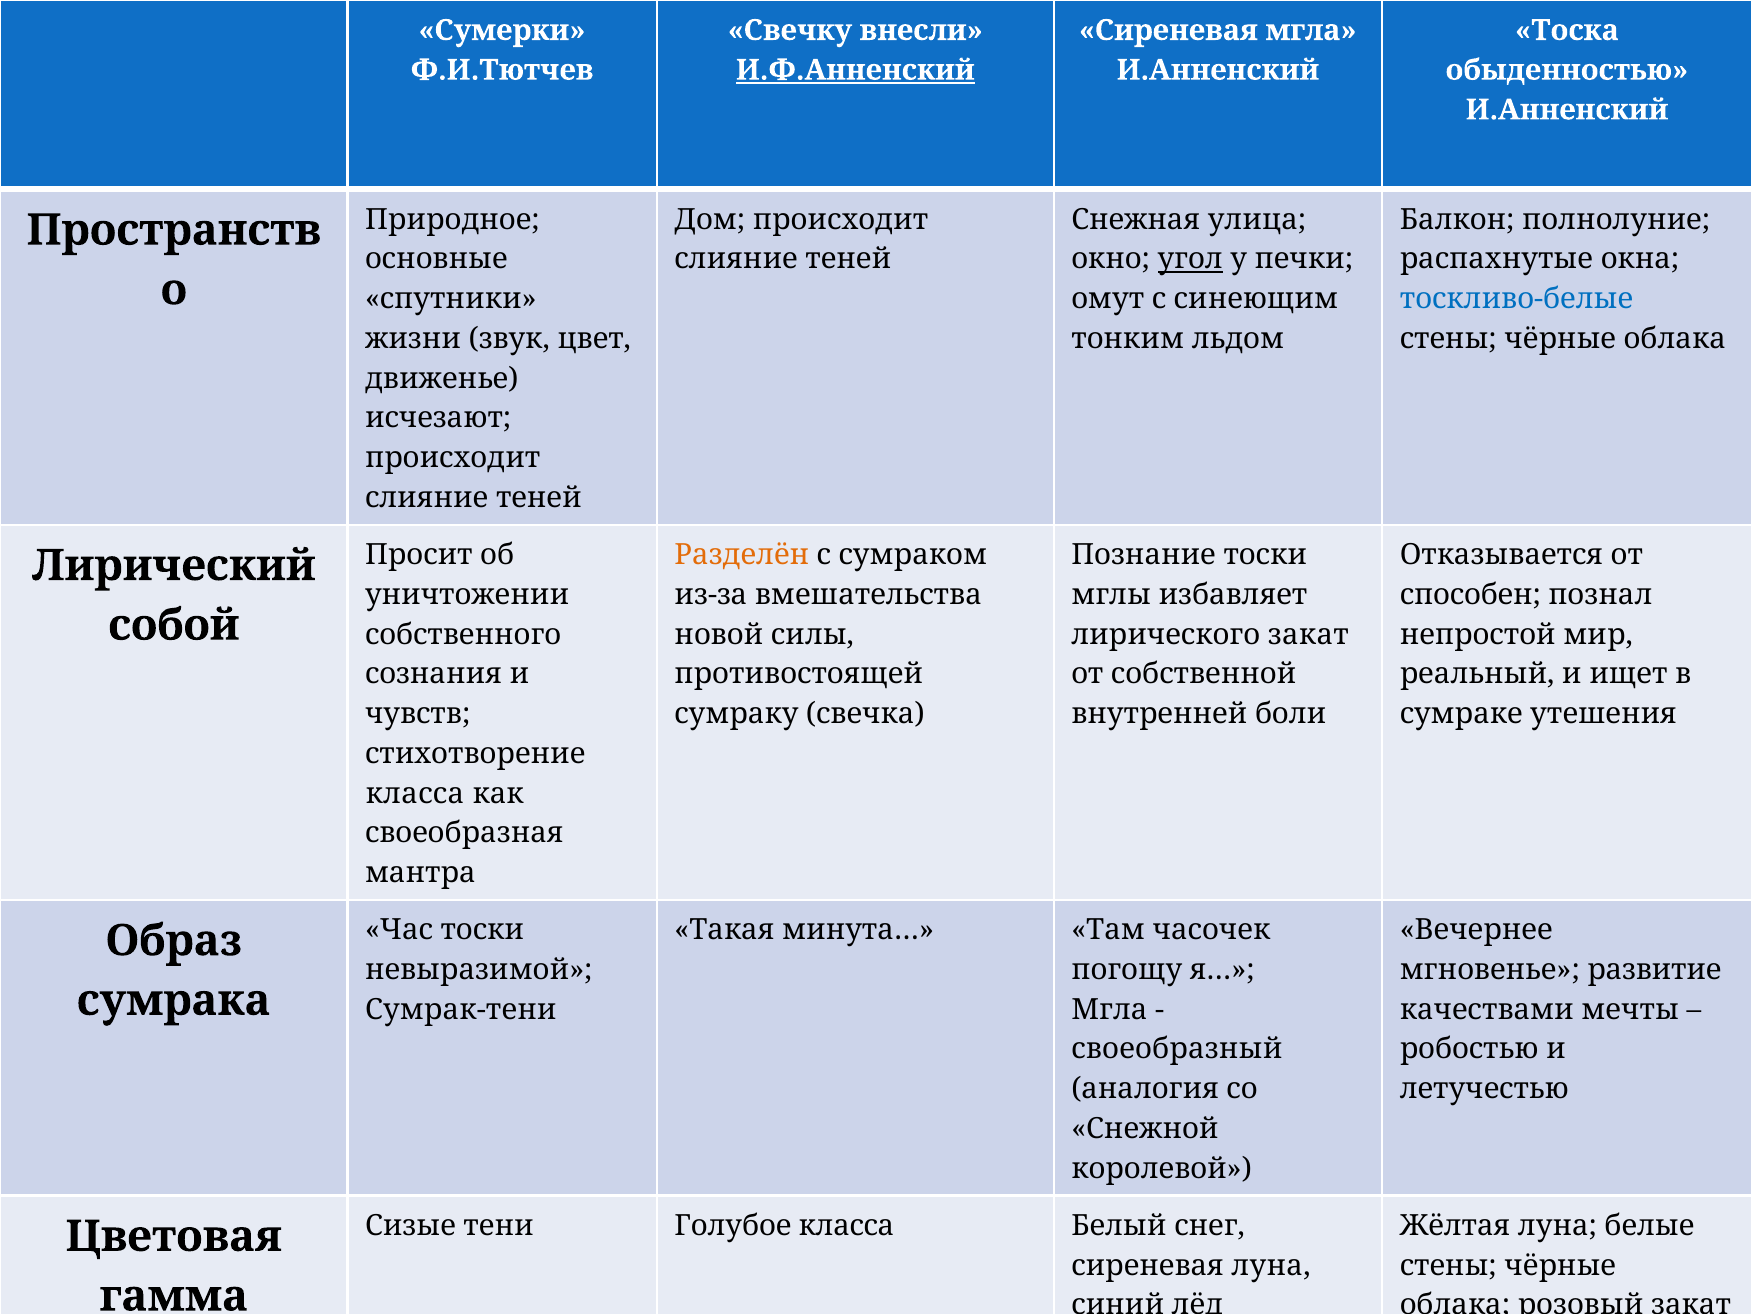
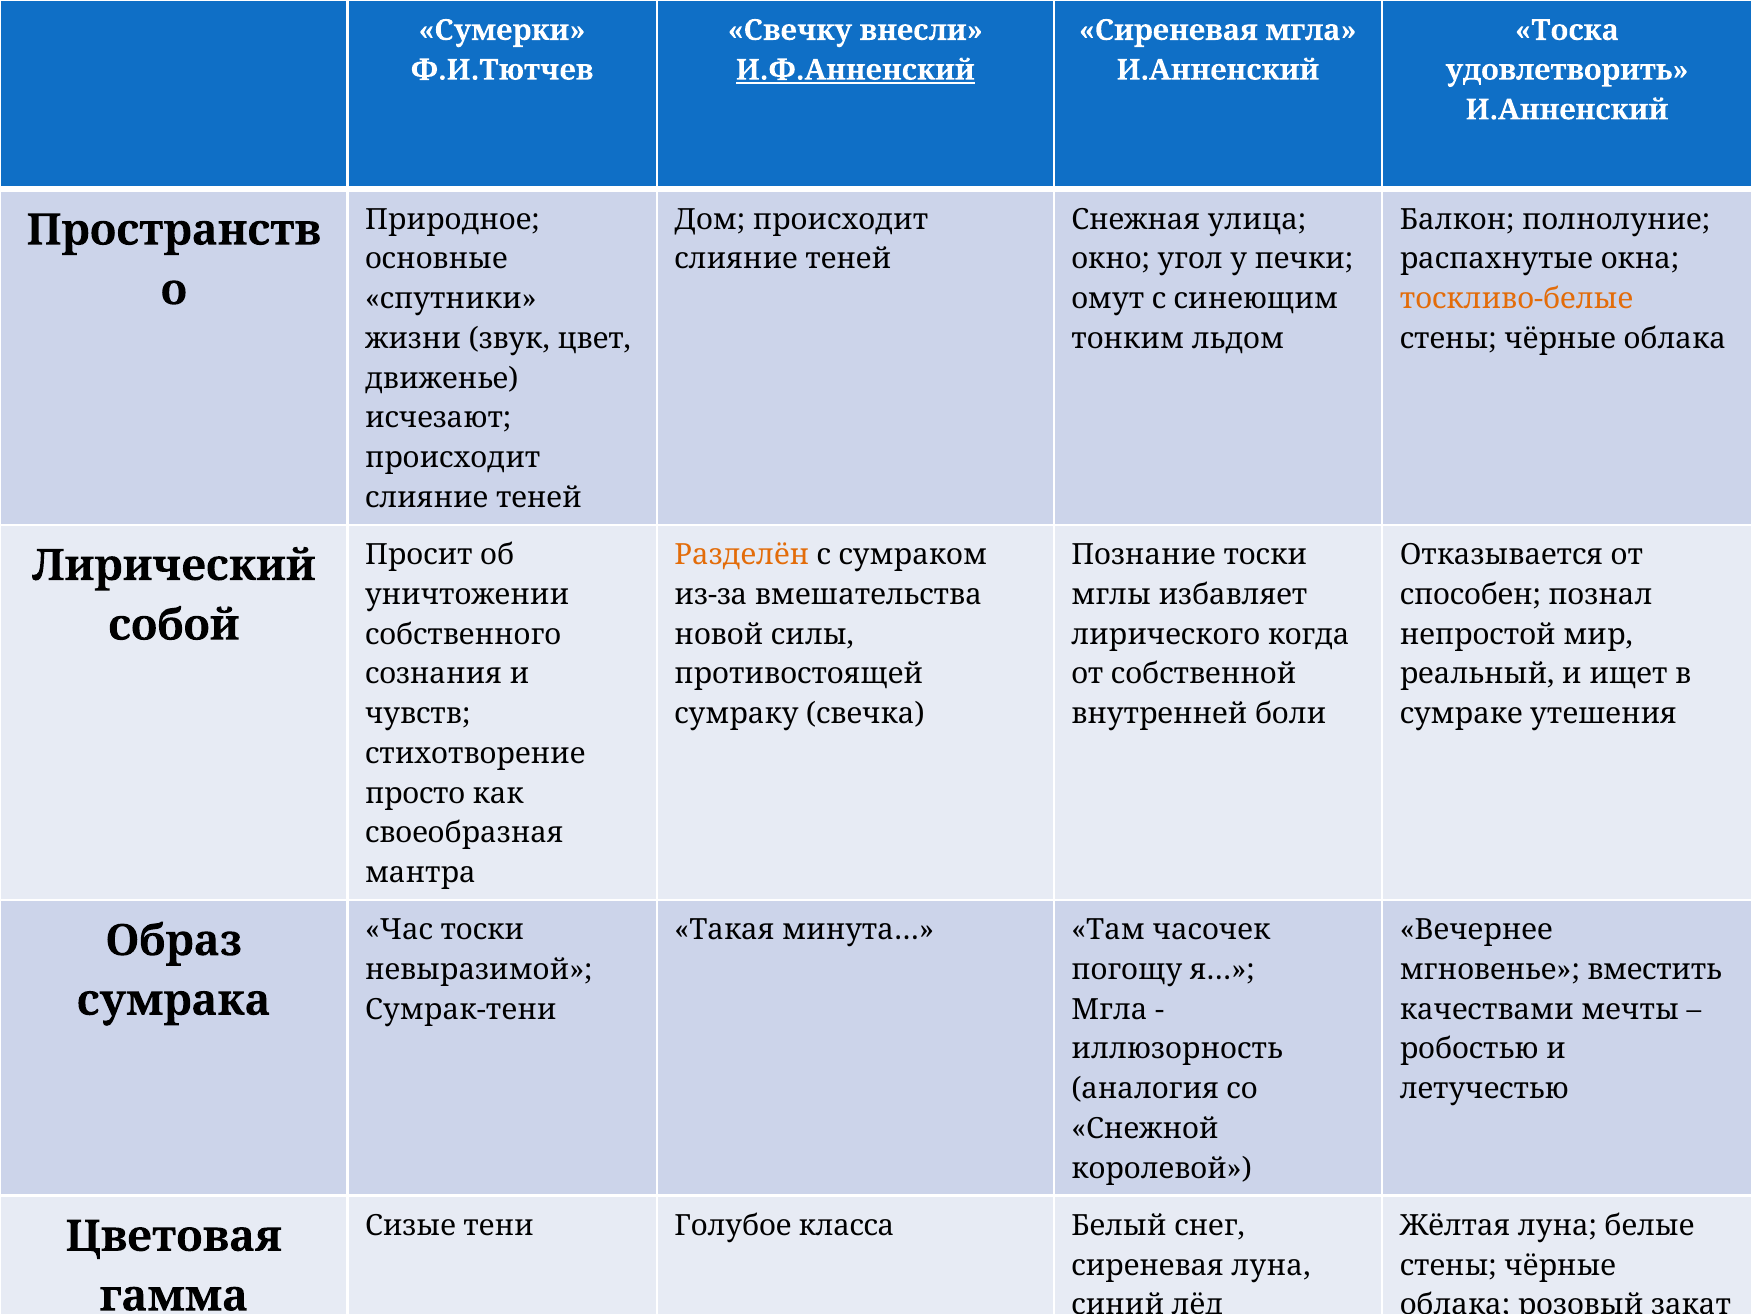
обыденностью: обыденностью -> удовлетворить
угол underline: present -> none
тоскливо-белые colour: blue -> orange
лирического закат: закат -> когда
класса at (415, 793): класса -> просто
развитие: развитие -> вместить
своеобразный: своеобразный -> иллюзорность
